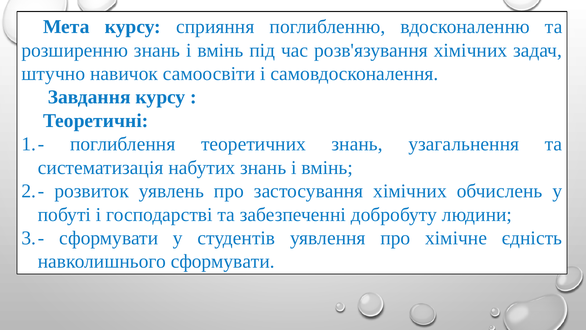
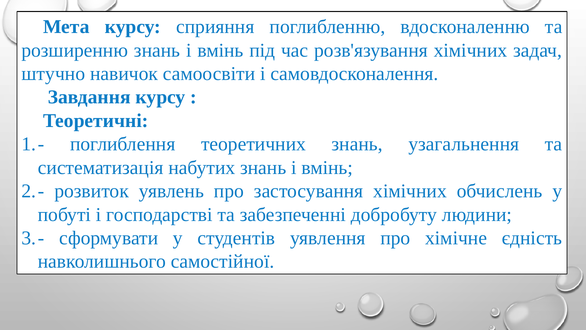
навколишнього сформувати: сформувати -> самостійної
